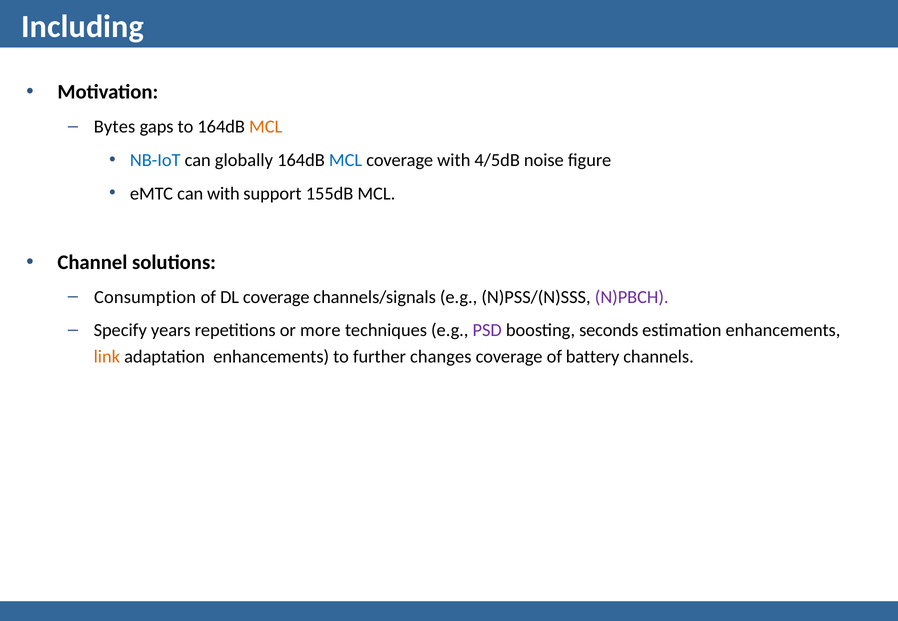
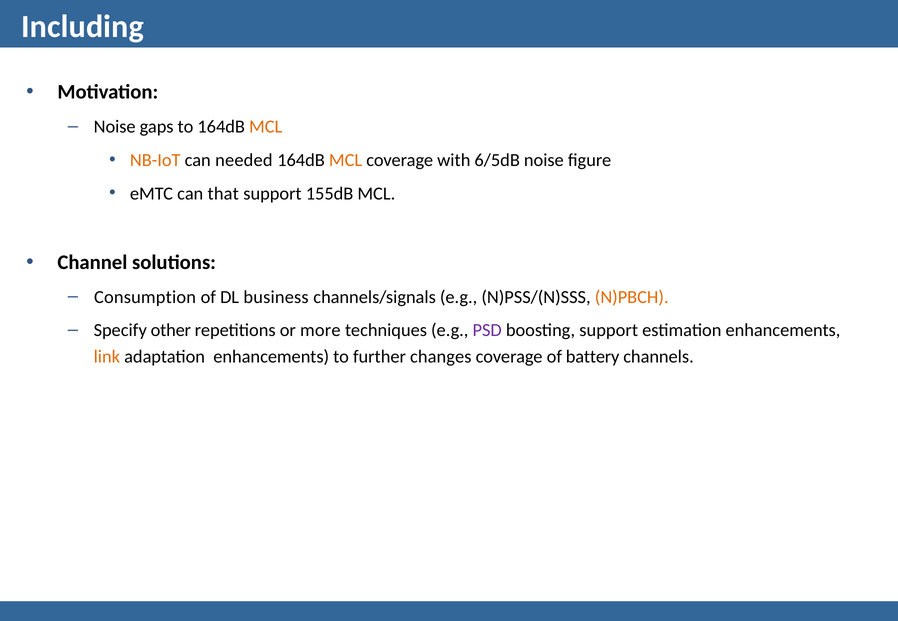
Bytes at (115, 127): Bytes -> Noise
NB-IoT colour: blue -> orange
globally: globally -> needed
MCL at (346, 160) colour: blue -> orange
4/5dB: 4/5dB -> 6/5dB
can with: with -> that
DL coverage: coverage -> business
N)PBCH colour: purple -> orange
years: years -> other
boosting seconds: seconds -> support
